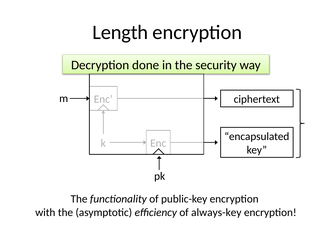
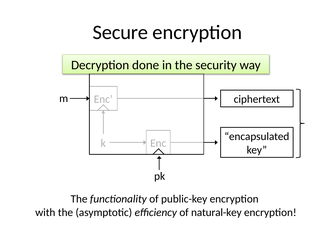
Length: Length -> Secure
always-key: always-key -> natural-key
